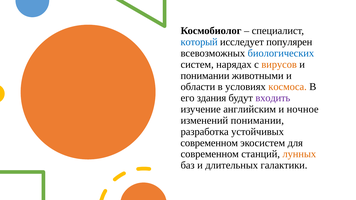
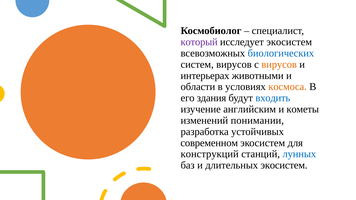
который colour: blue -> purple
исследует популярен: популярен -> экосистем
систем нарядах: нарядах -> вирусов
понимании at (205, 76): понимании -> интерьерах
входить colour: purple -> blue
ночное: ночное -> кометы
современном at (210, 154): современном -> конструкций
лунных colour: orange -> blue
длительных галактики: галактики -> экосистем
